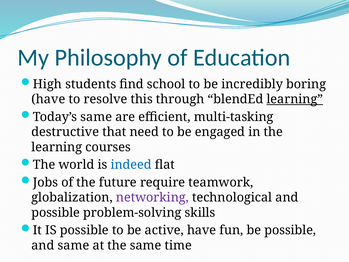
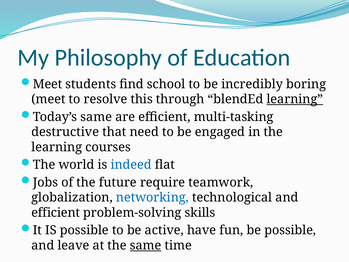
High at (47, 84): High -> Meet
have at (48, 99): have -> meet
networking colour: purple -> blue
possible at (56, 212): possible -> efficient
and same: same -> leave
same at (146, 245) underline: none -> present
